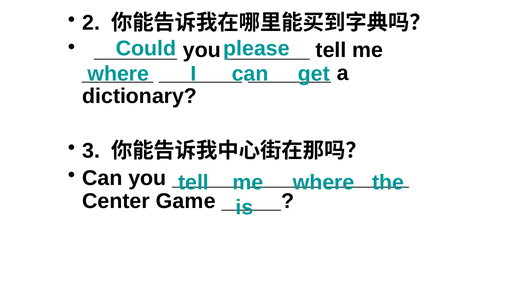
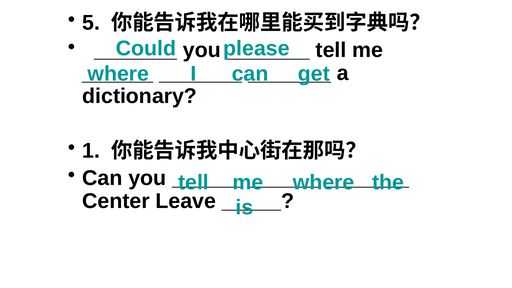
2: 2 -> 5
3: 3 -> 1
Game: Game -> Leave
